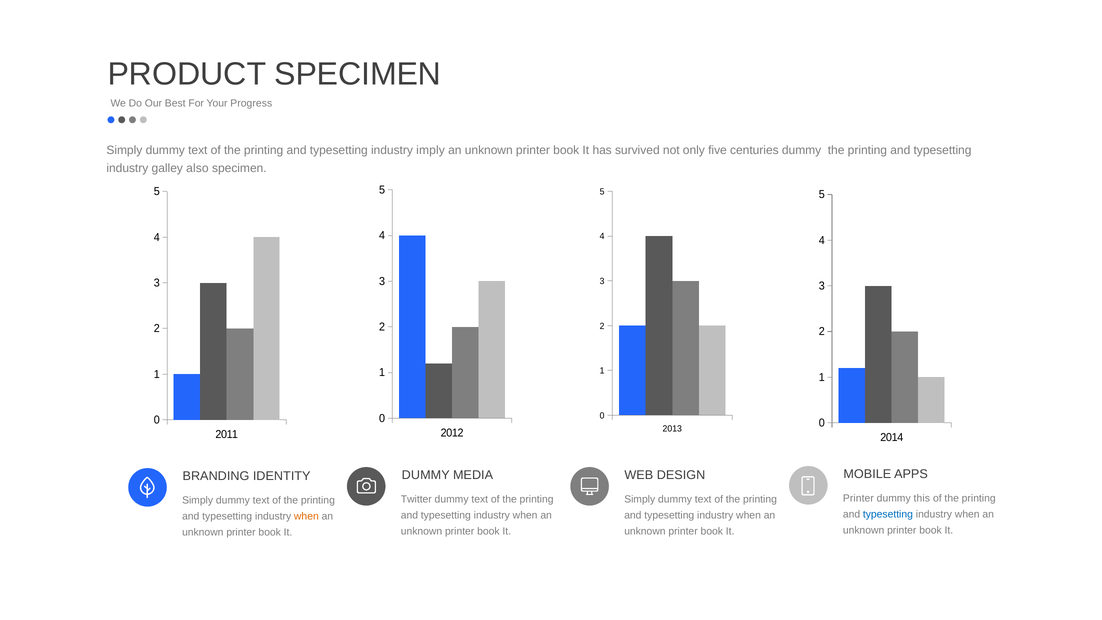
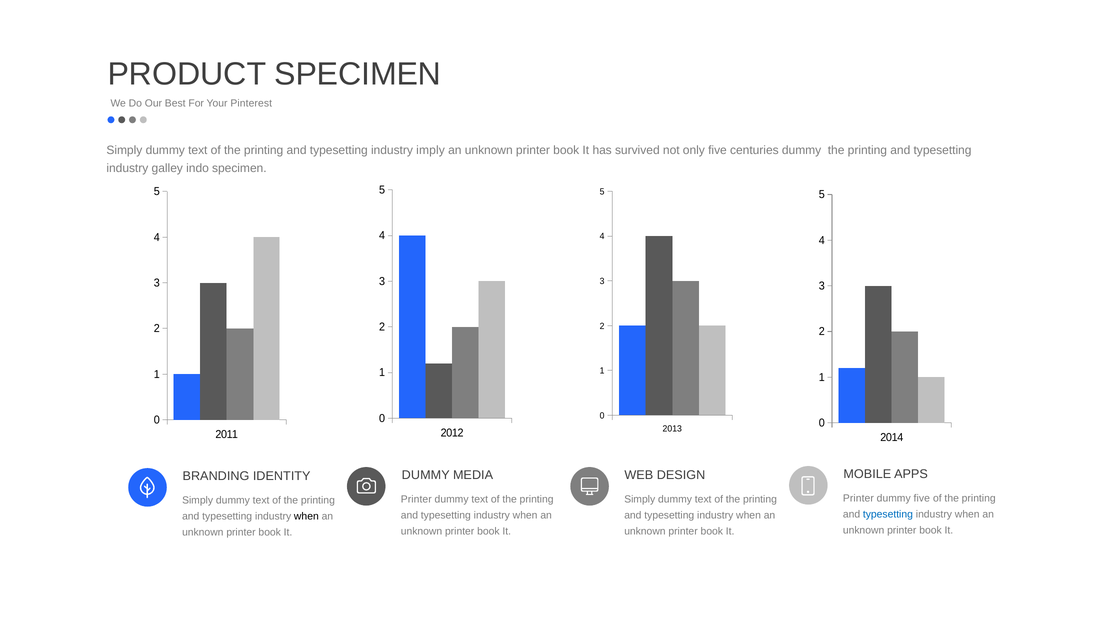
Progress: Progress -> Pinterest
also: also -> indo
dummy this: this -> five
Twitter at (416, 499): Twitter -> Printer
when at (306, 516) colour: orange -> black
